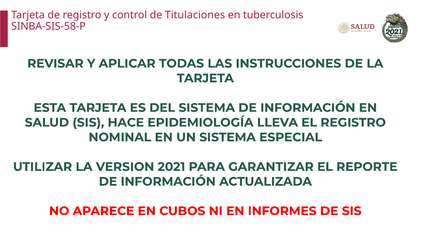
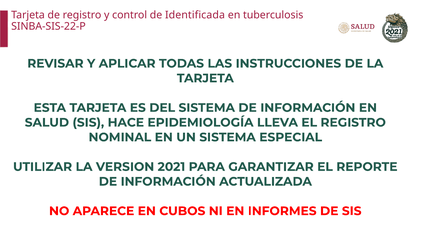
Titulaciones: Titulaciones -> Identificada
SINBA-SIS-58-P: SINBA-SIS-58-P -> SINBA-SIS-22-P
